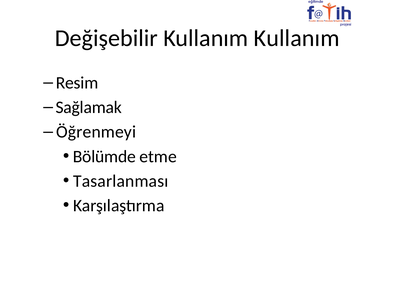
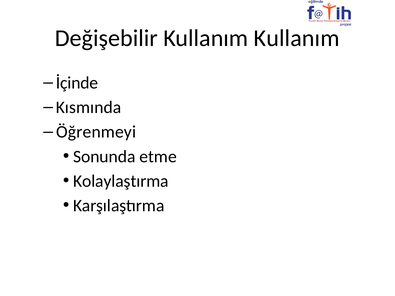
Resim: Resim -> İçinde
Sağlamak: Sağlamak -> Kısmında
Bölümde: Bölümde -> Sonunda
Tasarlanması: Tasarlanması -> Kolaylaştırma
